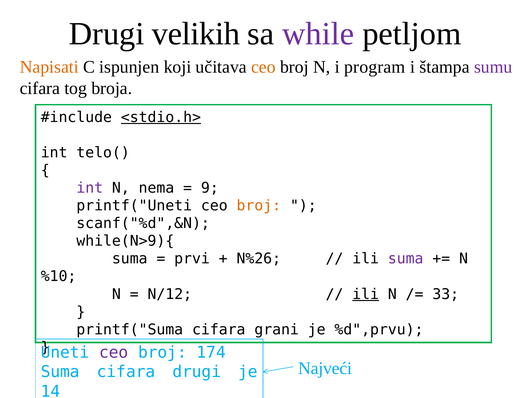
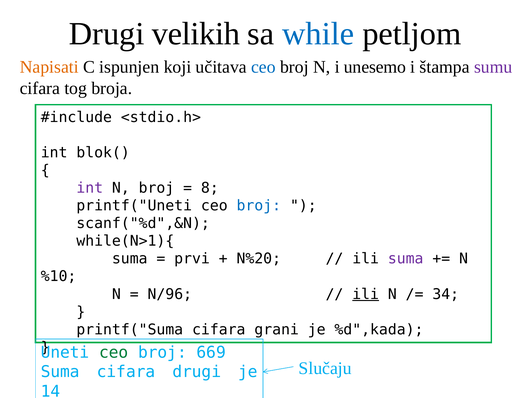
while colour: purple -> blue
ceo at (263, 67) colour: orange -> blue
program: program -> unesemo
<stdio.h> underline: present -> none
telo(: telo( -> blok(
N nema: nema -> broj
9: 9 -> 8
broj at (259, 206) colour: orange -> blue
while(N>9){: while(N>9){ -> while(N>1){
N%26: N%26 -> N%20
N/12: N/12 -> N/96
33: 33 -> 34
%d",prvu: %d",prvu -> %d",kada
ceo at (114, 353) colour: purple -> green
174: 174 -> 669
Najveći: Najveći -> Slučaju
